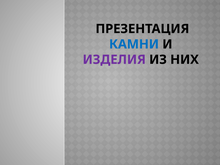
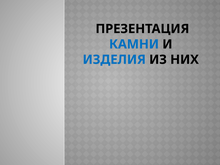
ИЗДЕЛИЯ colour: purple -> blue
